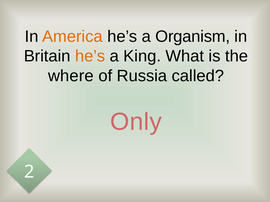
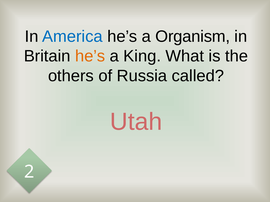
America colour: orange -> blue
where: where -> others
Only: Only -> Utah
